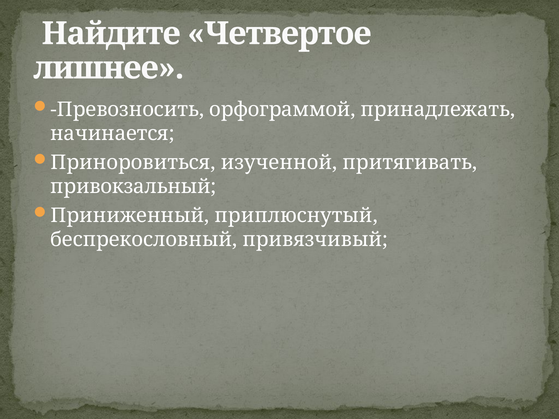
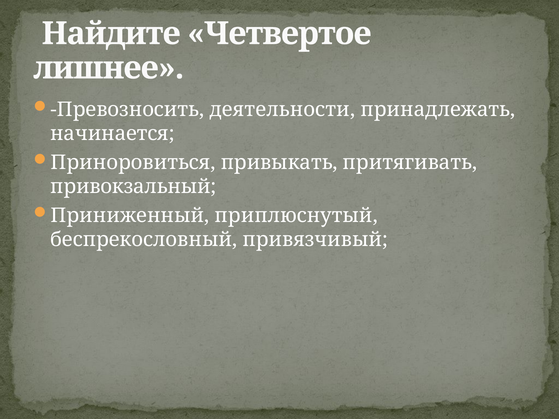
орфограммой: орфограммой -> деятельности
изученной: изученной -> привыкать
